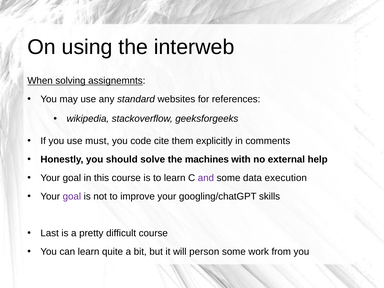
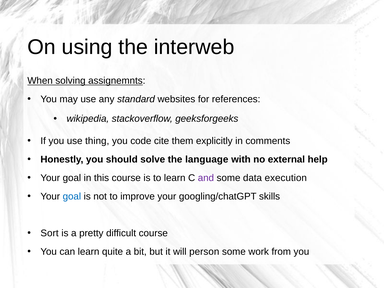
must: must -> thing
machines: machines -> language
goal at (72, 196) colour: purple -> blue
Last: Last -> Sort
